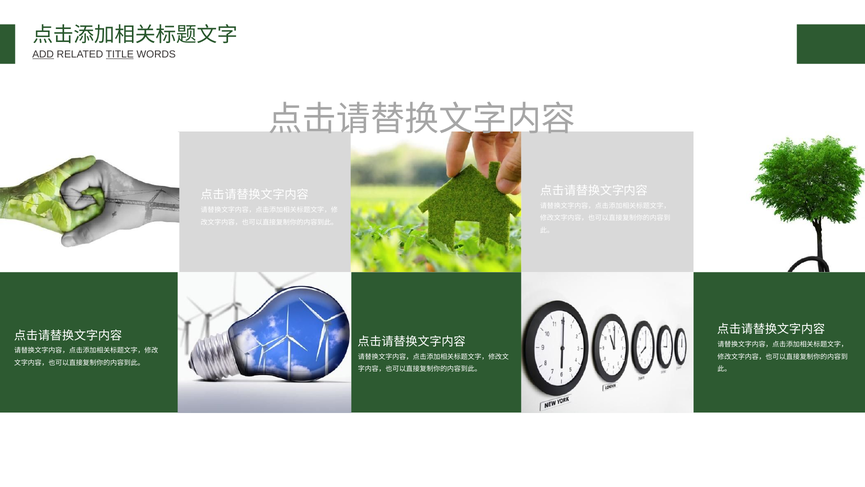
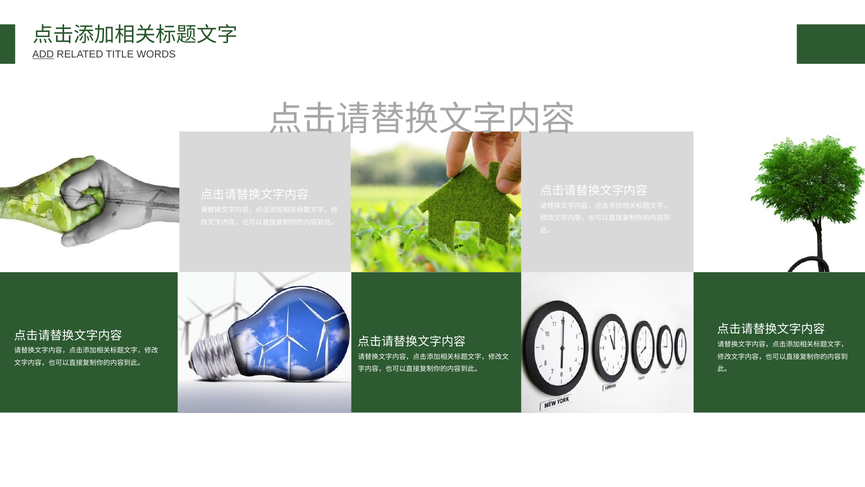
TITLE underline: present -> none
